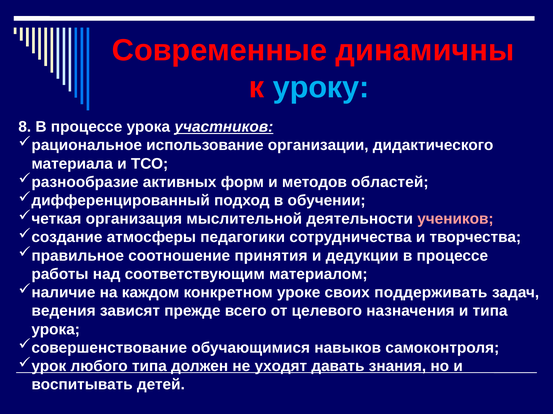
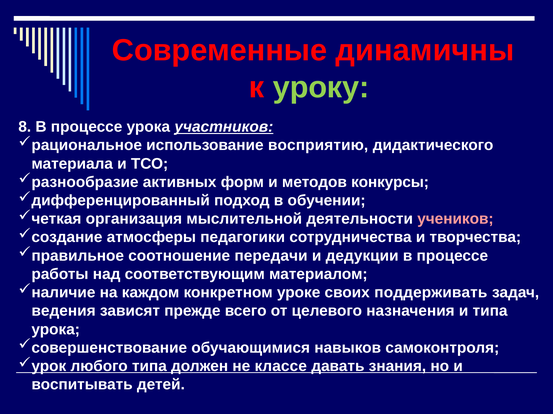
уроку colour: light blue -> light green
организации: организации -> восприятию
областей: областей -> конкурсы
принятия: принятия -> передачи
уходят: уходят -> классе
